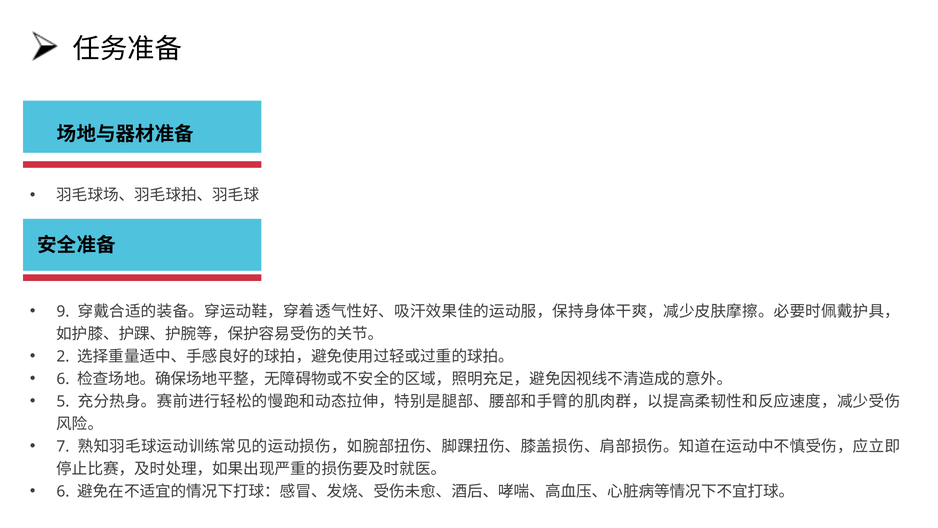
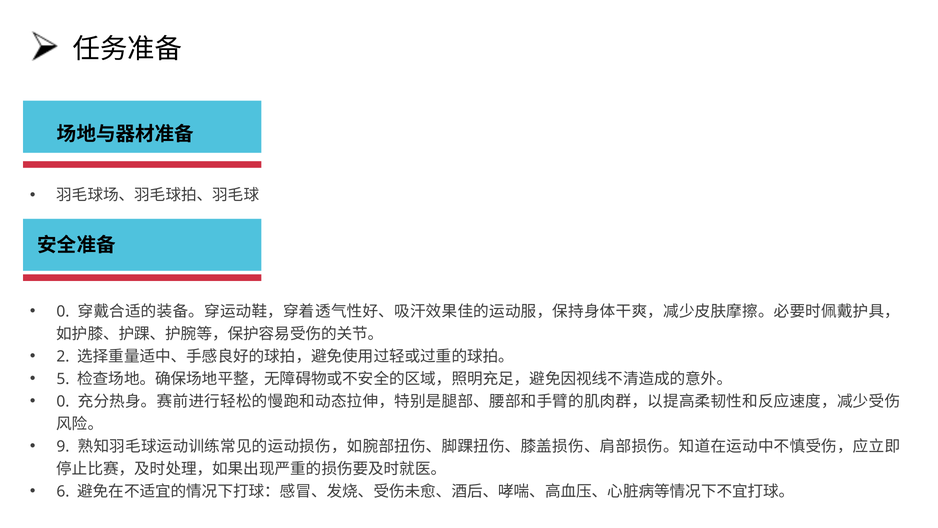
9 at (63, 311): 9 -> 0
6 at (63, 379): 6 -> 5
5 at (63, 401): 5 -> 0
7: 7 -> 9
